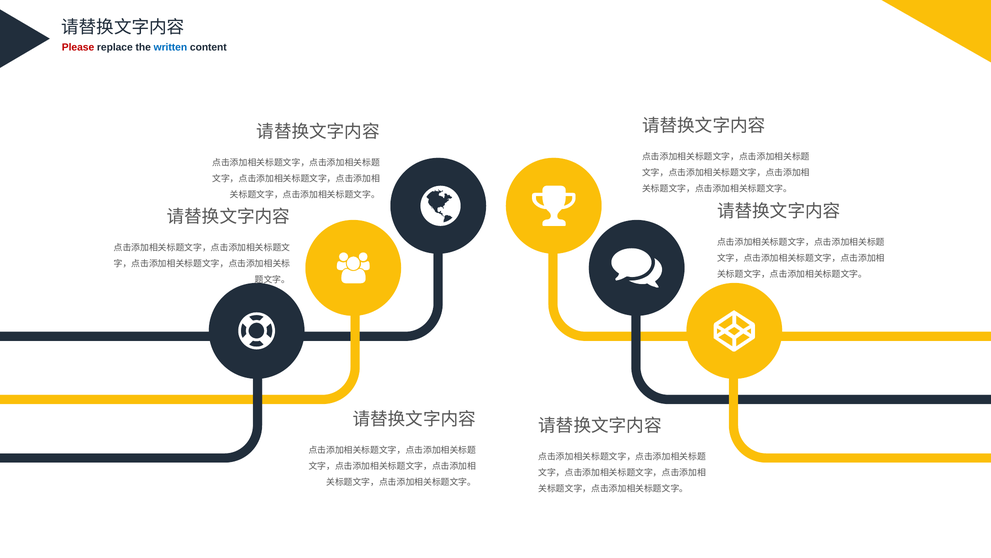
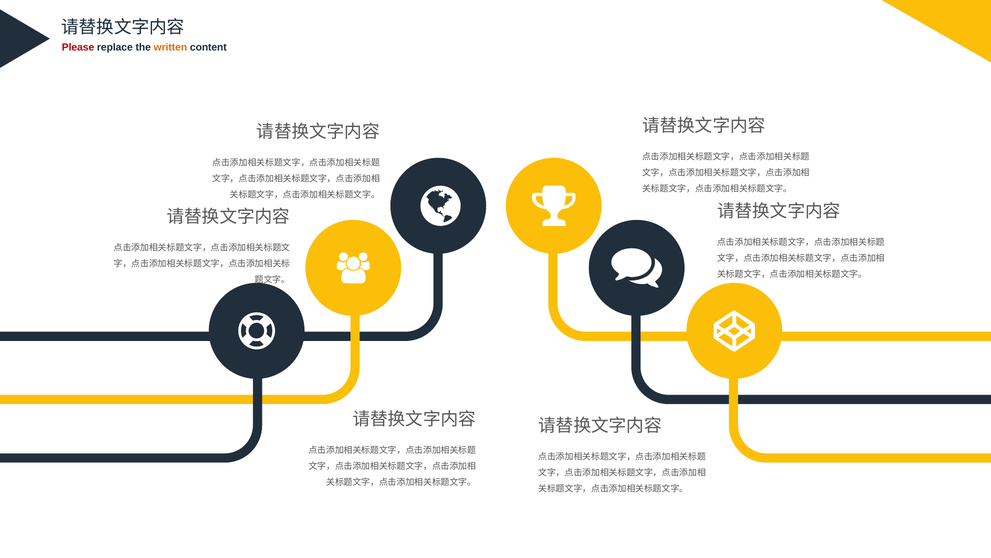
written colour: blue -> orange
